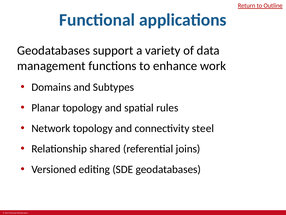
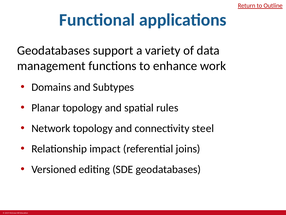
shared: shared -> impact
